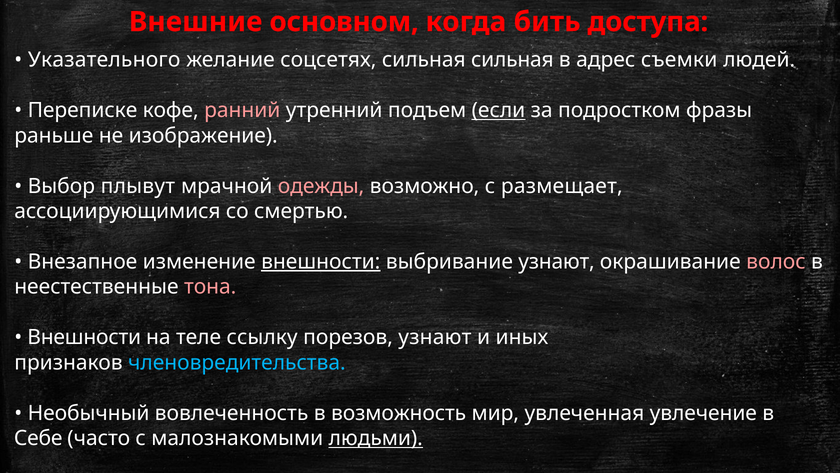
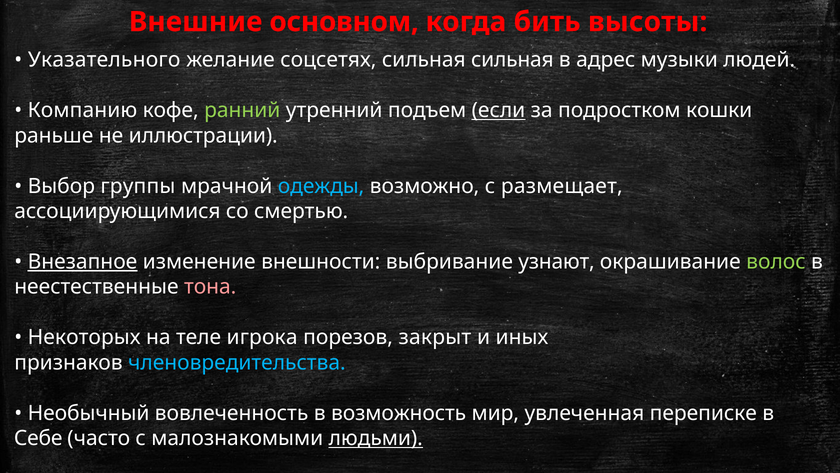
доступа: доступа -> высоты
съемки: съемки -> музыки
Переписке: Переписке -> Компанию
ранний colour: pink -> light green
фразы: фразы -> кошки
изображение: изображение -> иллюстрации
плывут: плывут -> группы
одежды colour: pink -> light blue
Внезапное underline: none -> present
внешности at (321, 262) underline: present -> none
волос colour: pink -> light green
Внешности at (84, 337): Внешности -> Некоторых
ссылку: ссылку -> игрока
порезов узнают: узнают -> закрыт
увлечение: увлечение -> переписке
